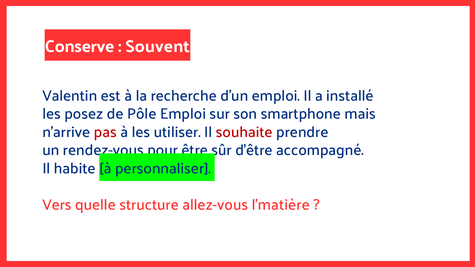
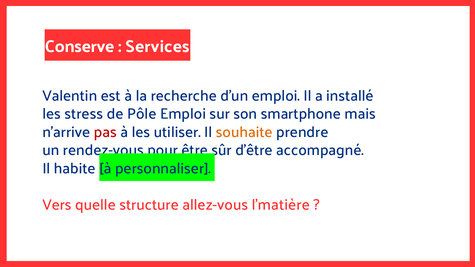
Souvent: Souvent -> Services
posez: posez -> stress
souhaite colour: red -> orange
